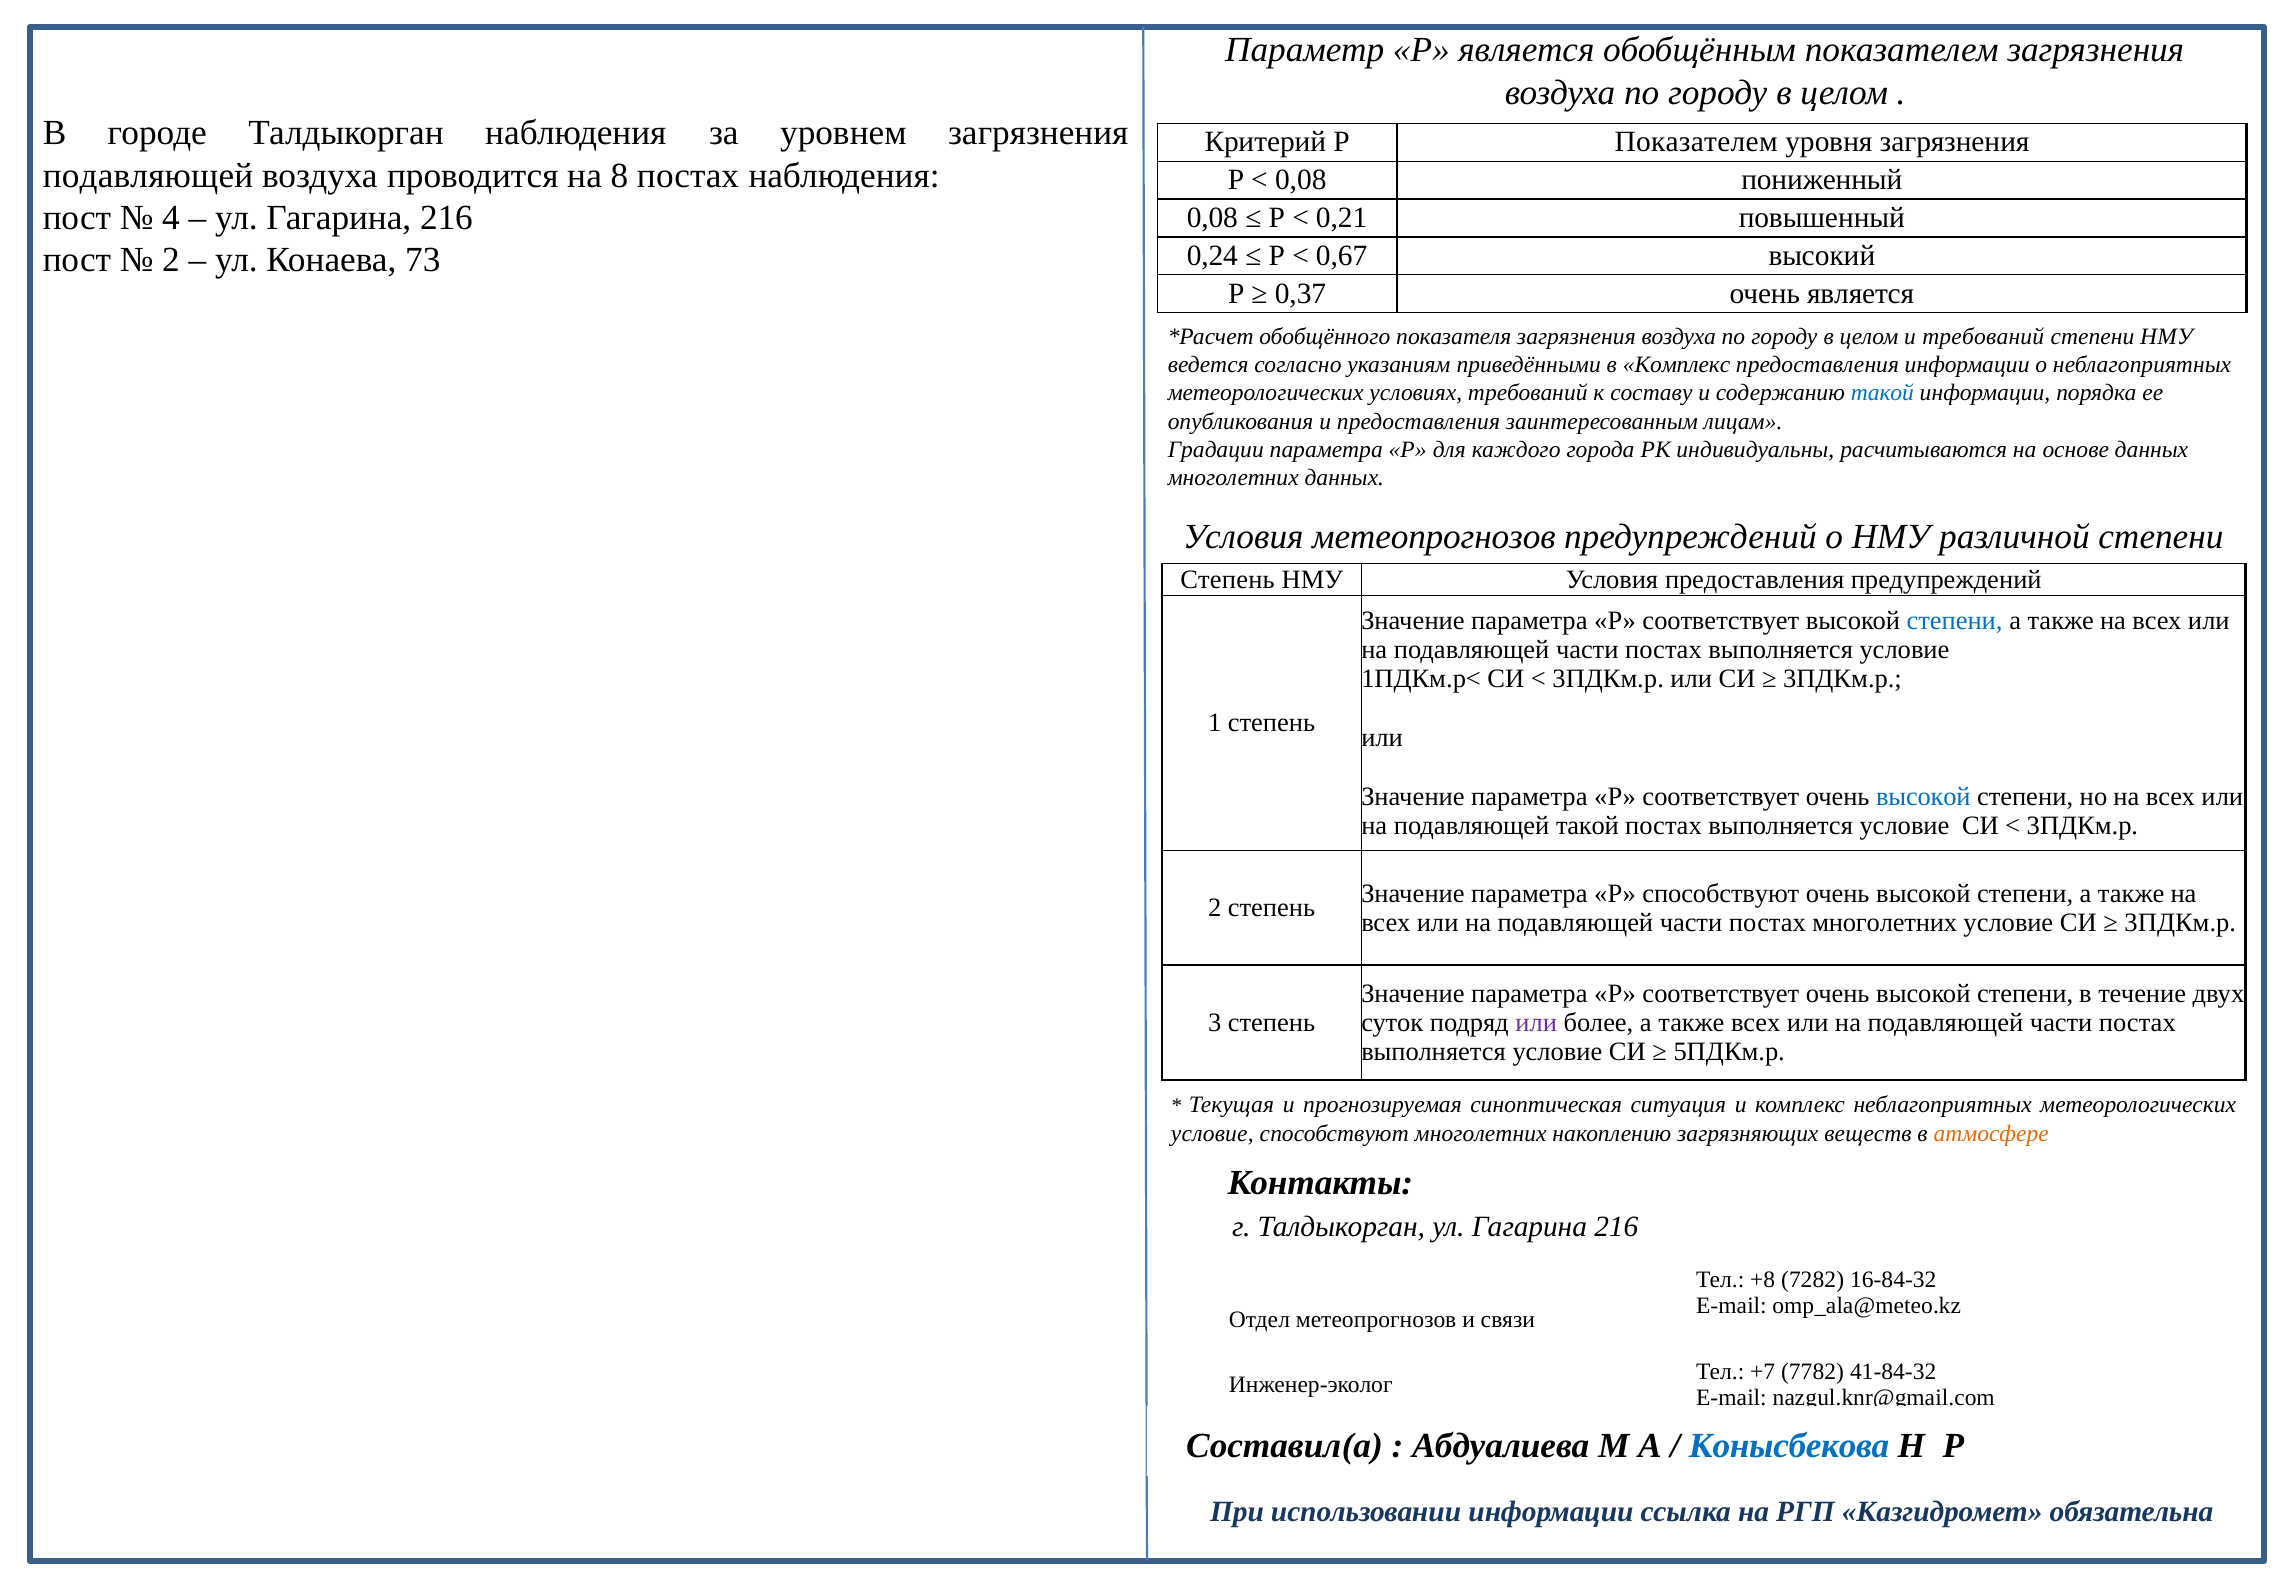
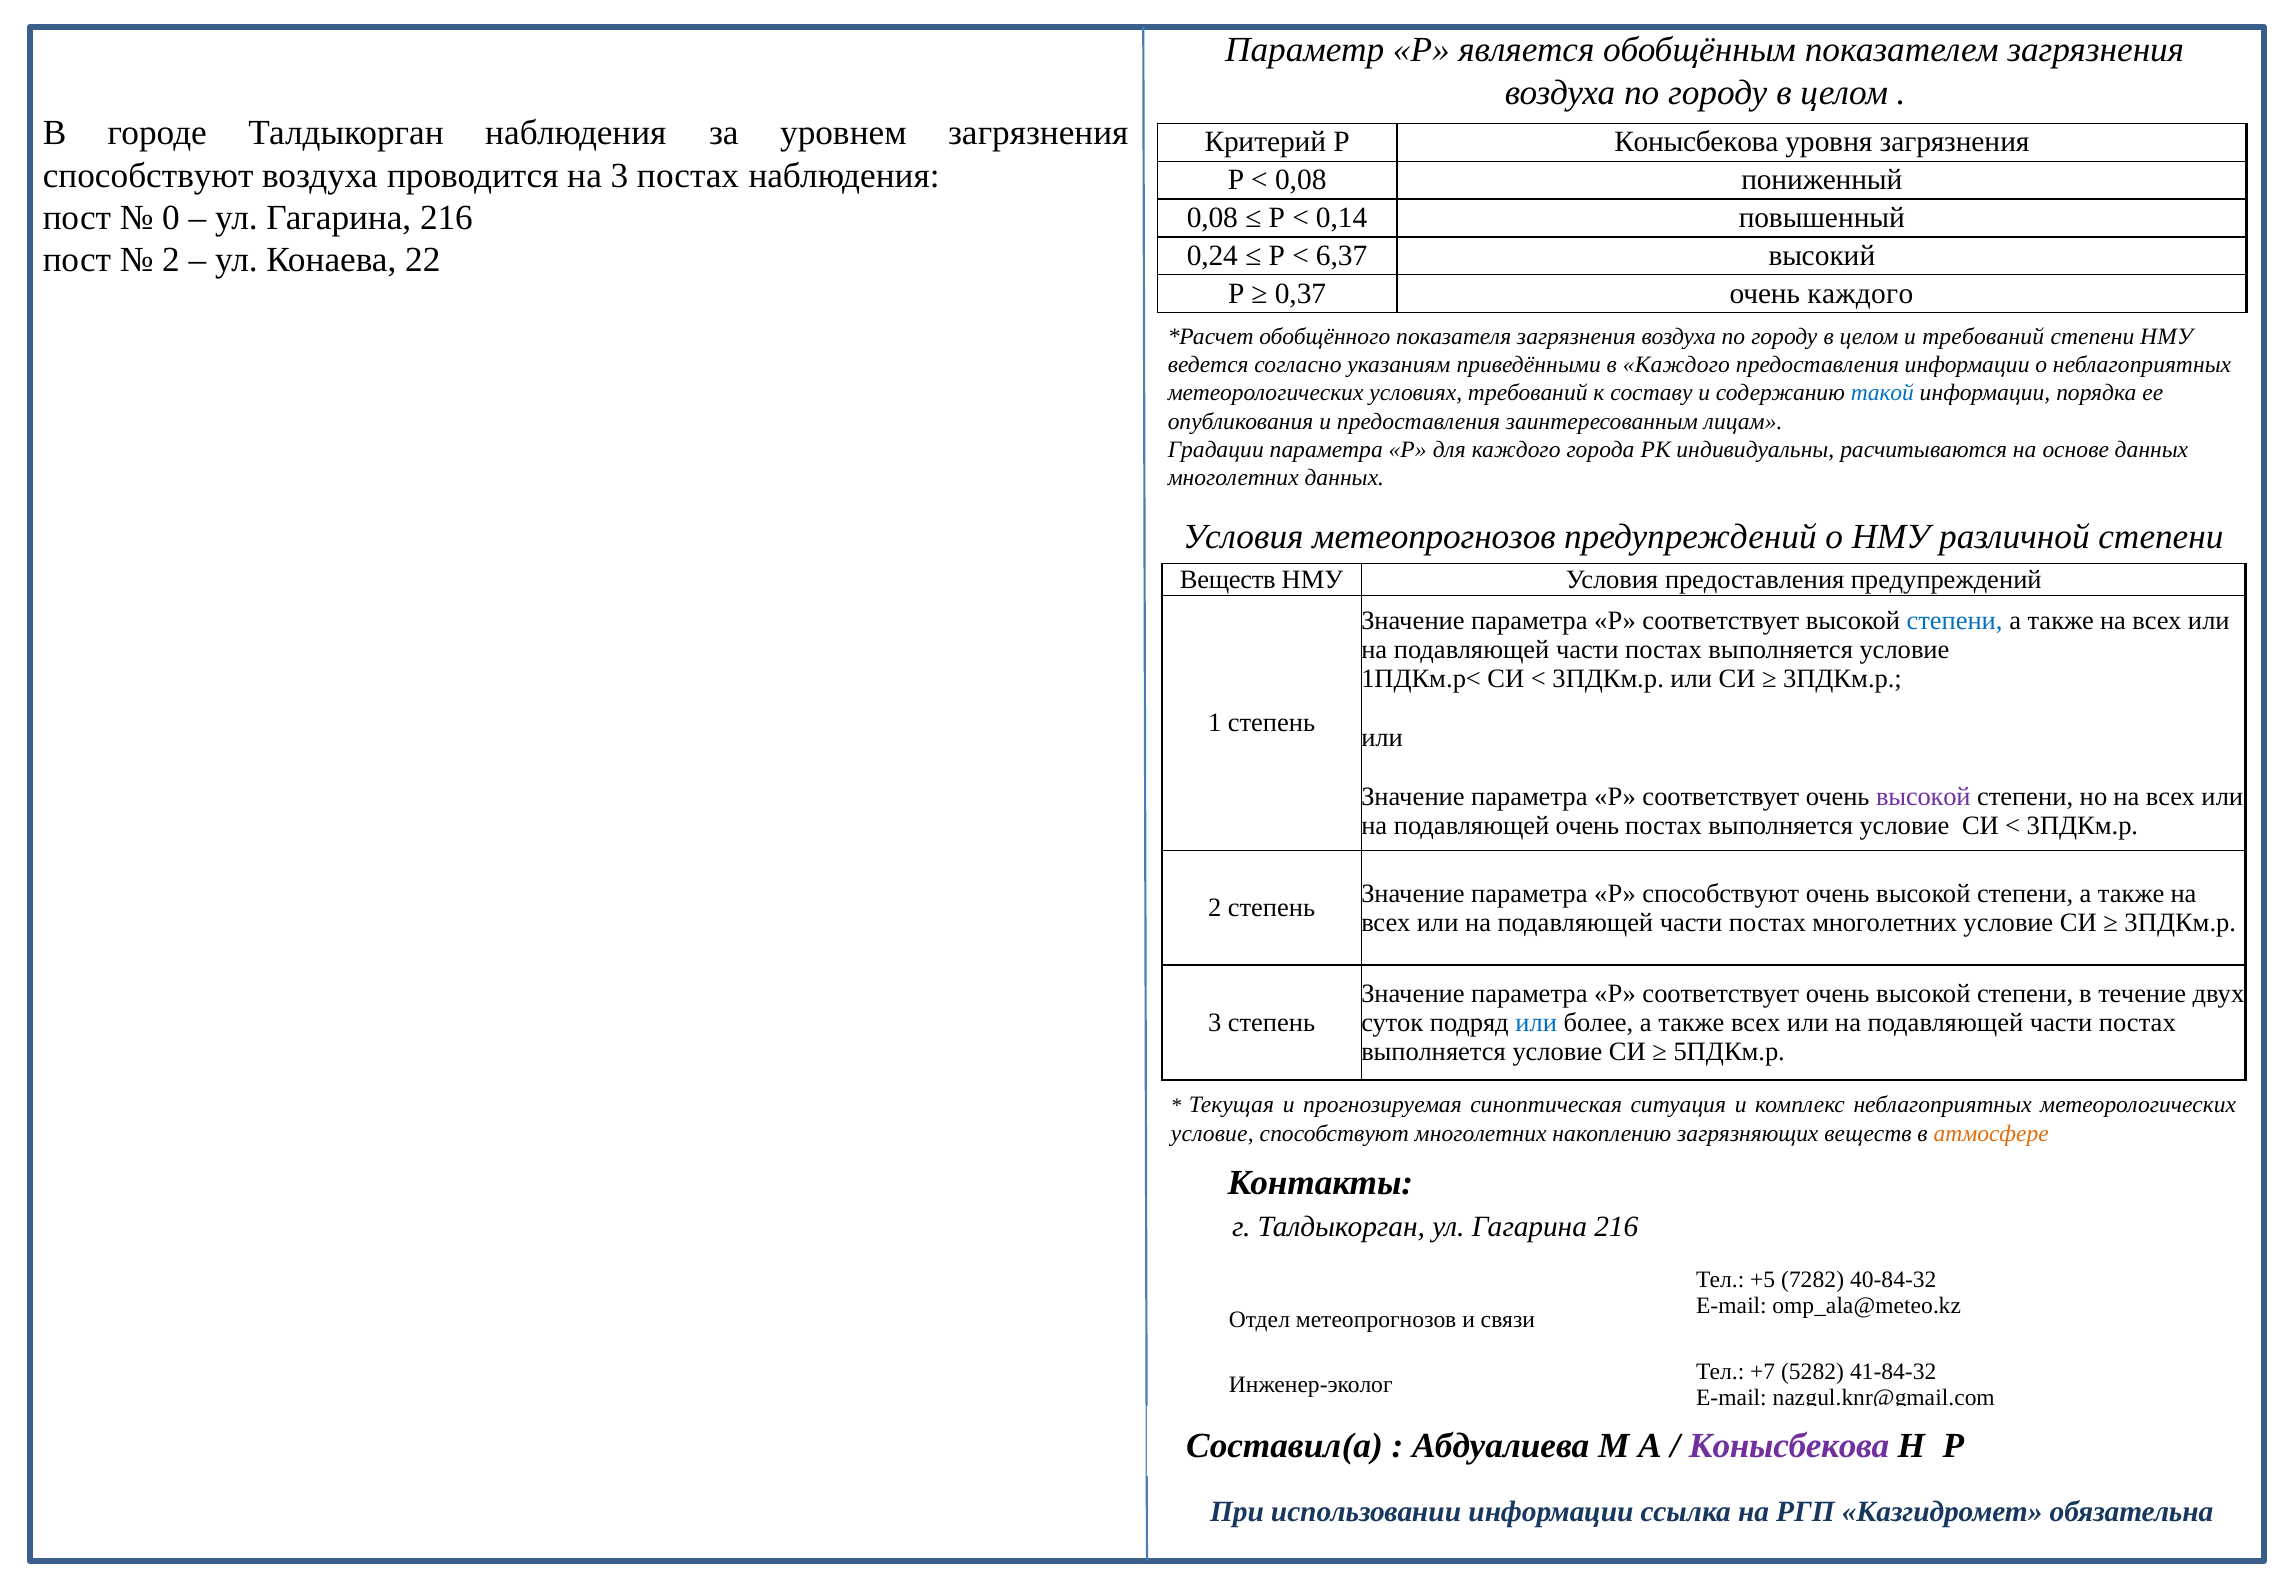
Р Показателем: Показателем -> Конысбекова
подавляющей at (148, 176): подавляющей -> способствуют
на 8: 8 -> 3
4: 4 -> 0
0,21: 0,21 -> 0,14
0,67: 0,67 -> 6,37
73: 73 -> 22
очень является: является -> каждого
в Комплекс: Комплекс -> Каждого
Степень at (1228, 580): Степень -> Веществ
высокой at (1923, 797) colour: blue -> purple
подавляющей такой: такой -> очень
или at (1536, 1023) colour: purple -> blue
+8: +8 -> +5
16-84-32: 16-84-32 -> 40-84-32
7782: 7782 -> 5282
Конысбекова at (1789, 1446) colour: blue -> purple
